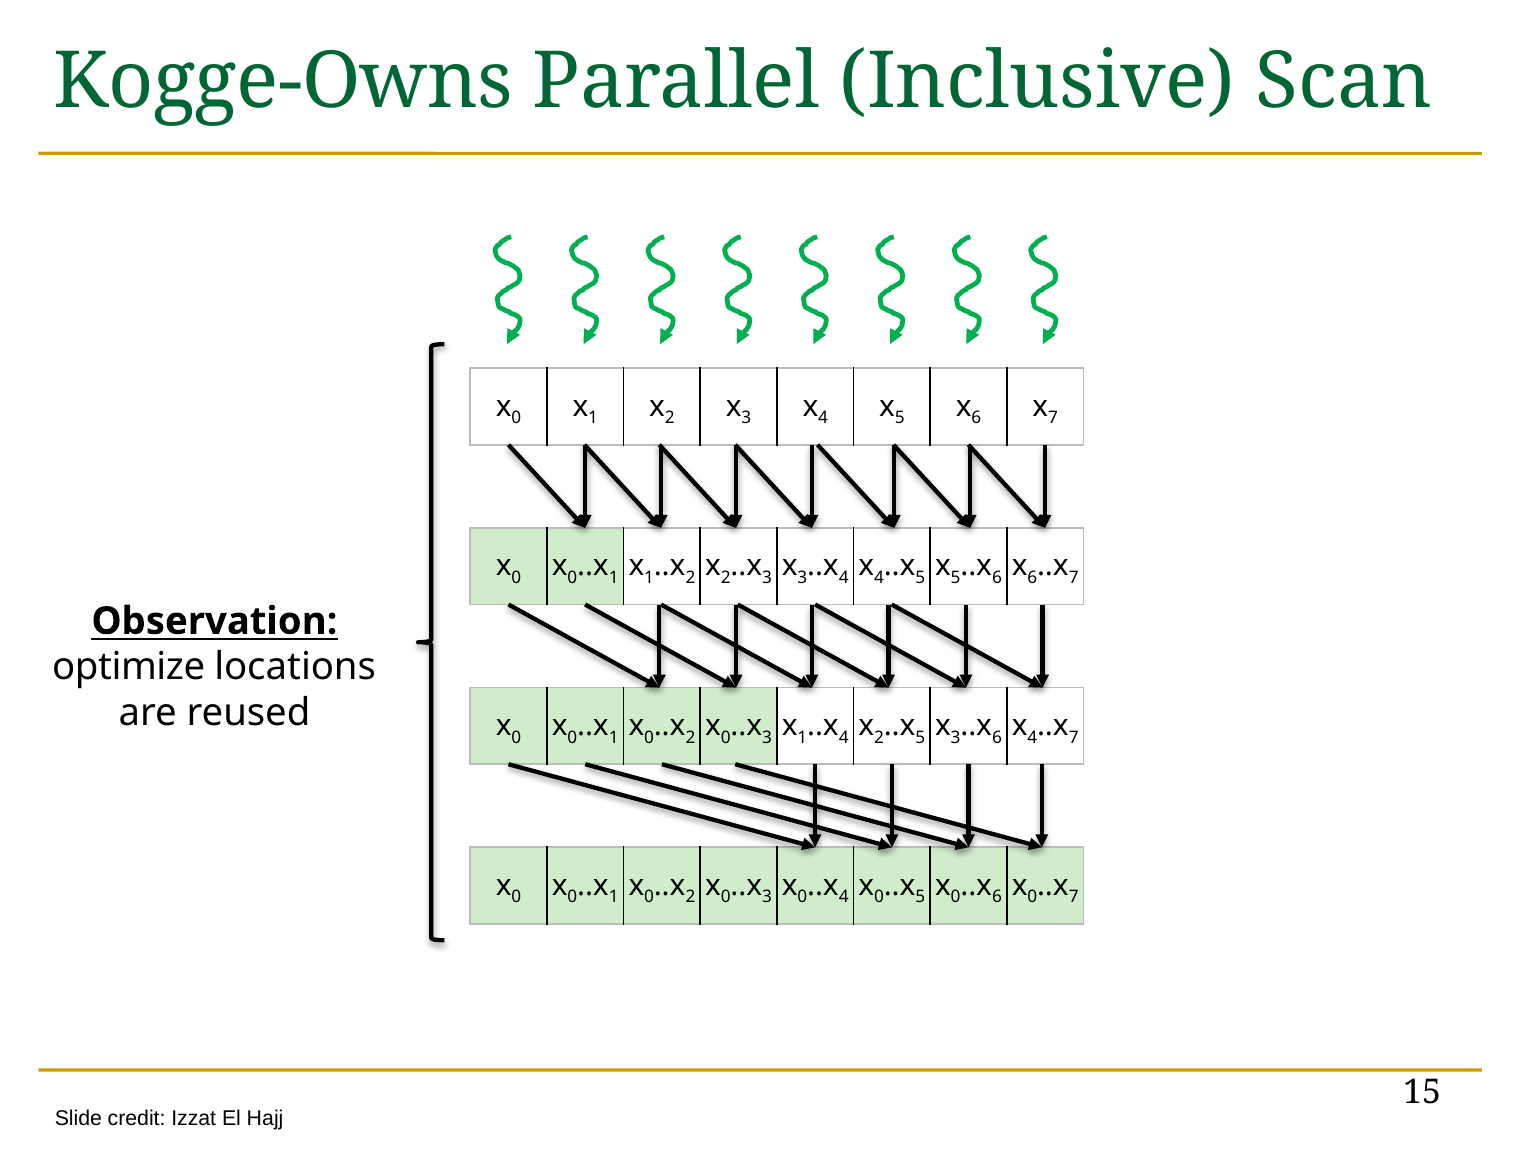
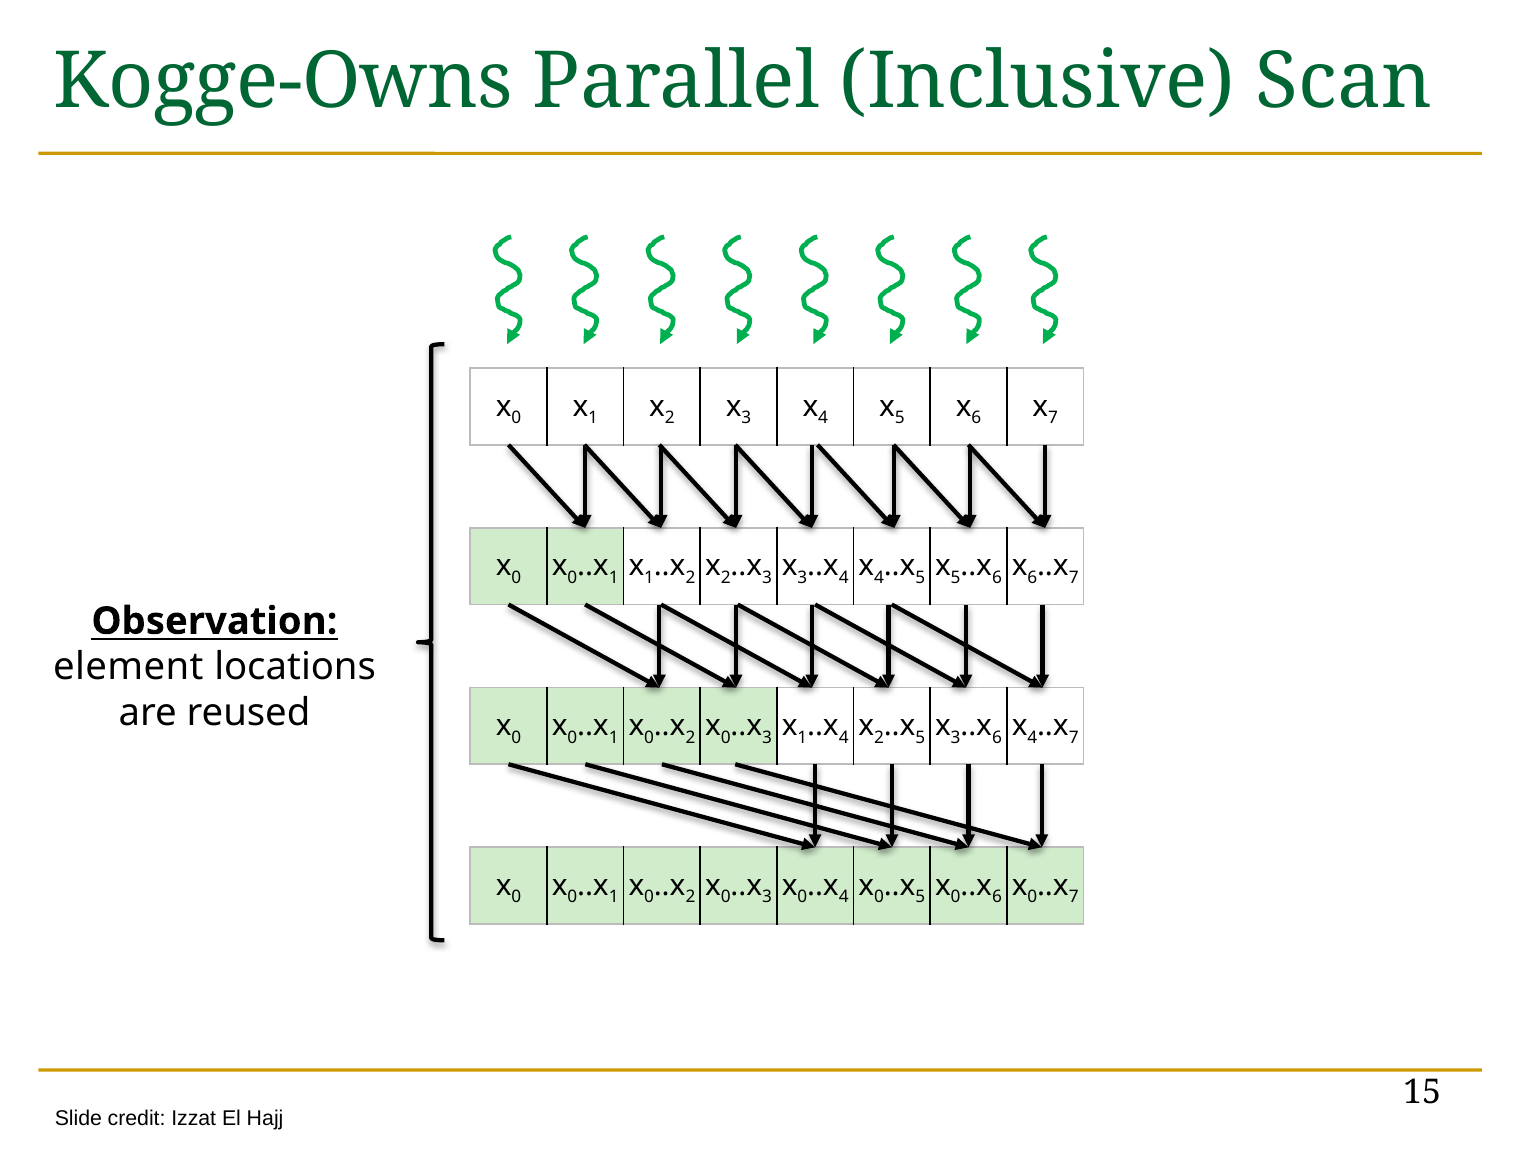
optimize: optimize -> element
